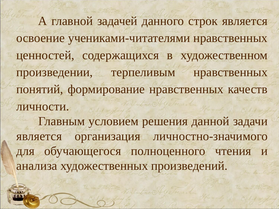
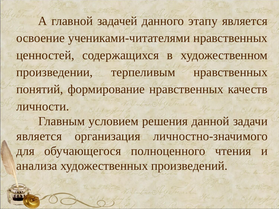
строк: строк -> этапу
